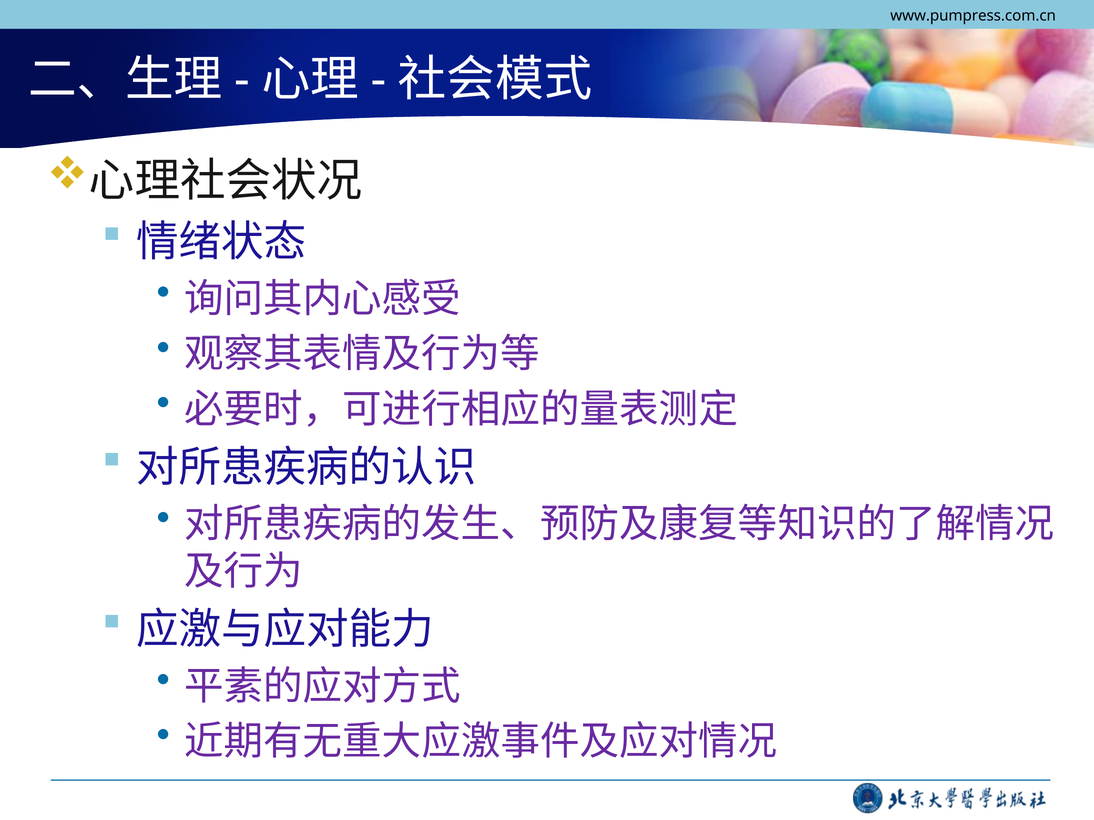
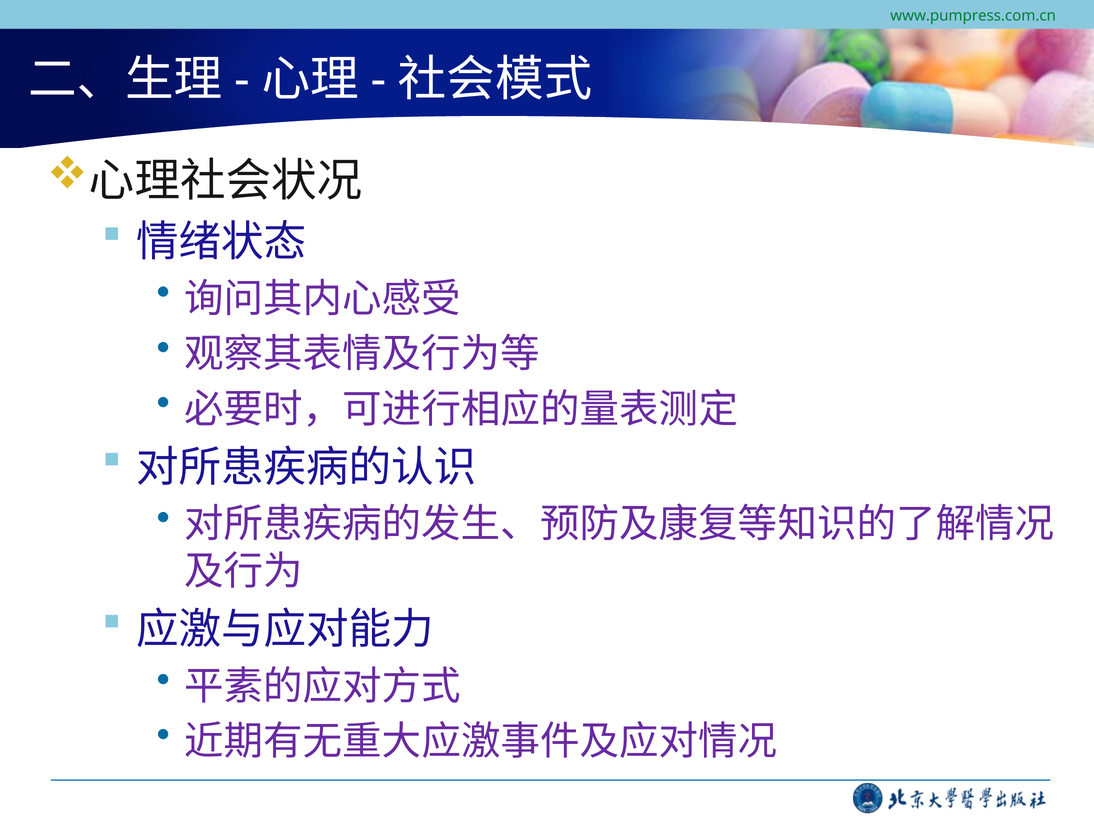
www.pumpress.com.cn colour: black -> green
